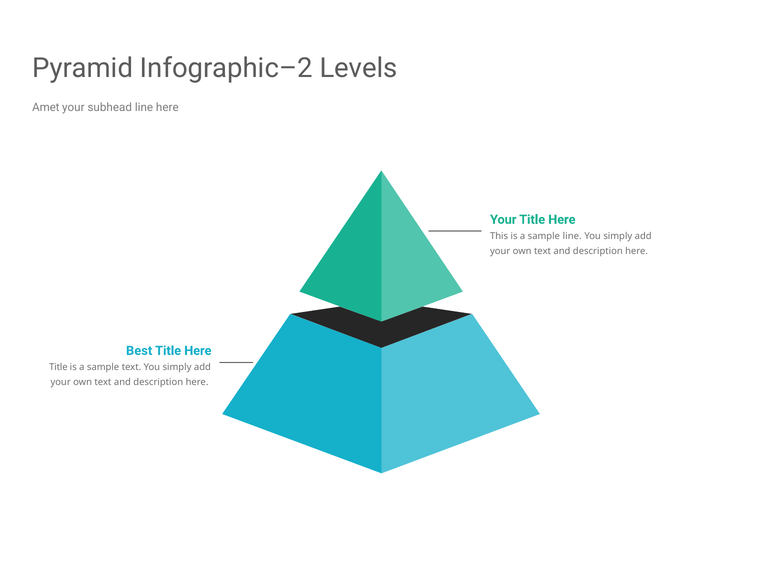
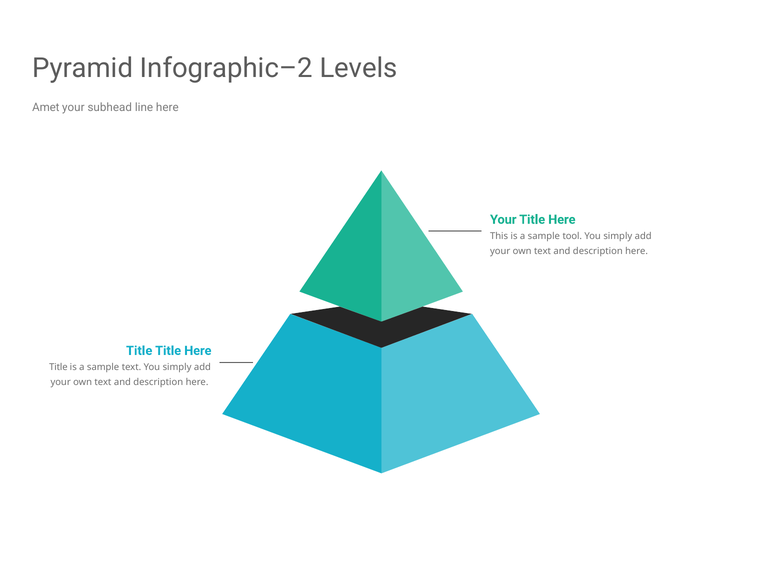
sample line: line -> tool
Best at (139, 351): Best -> Title
